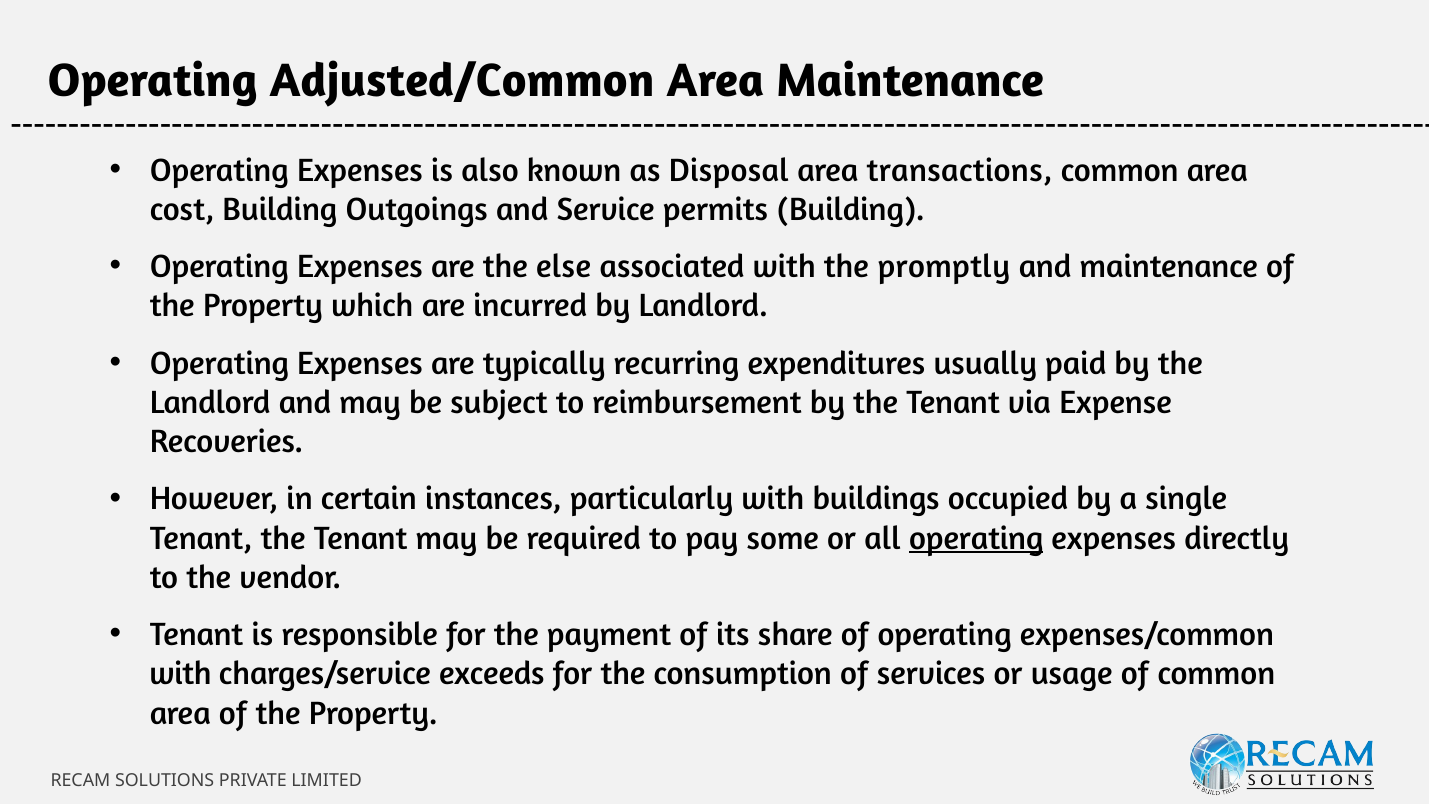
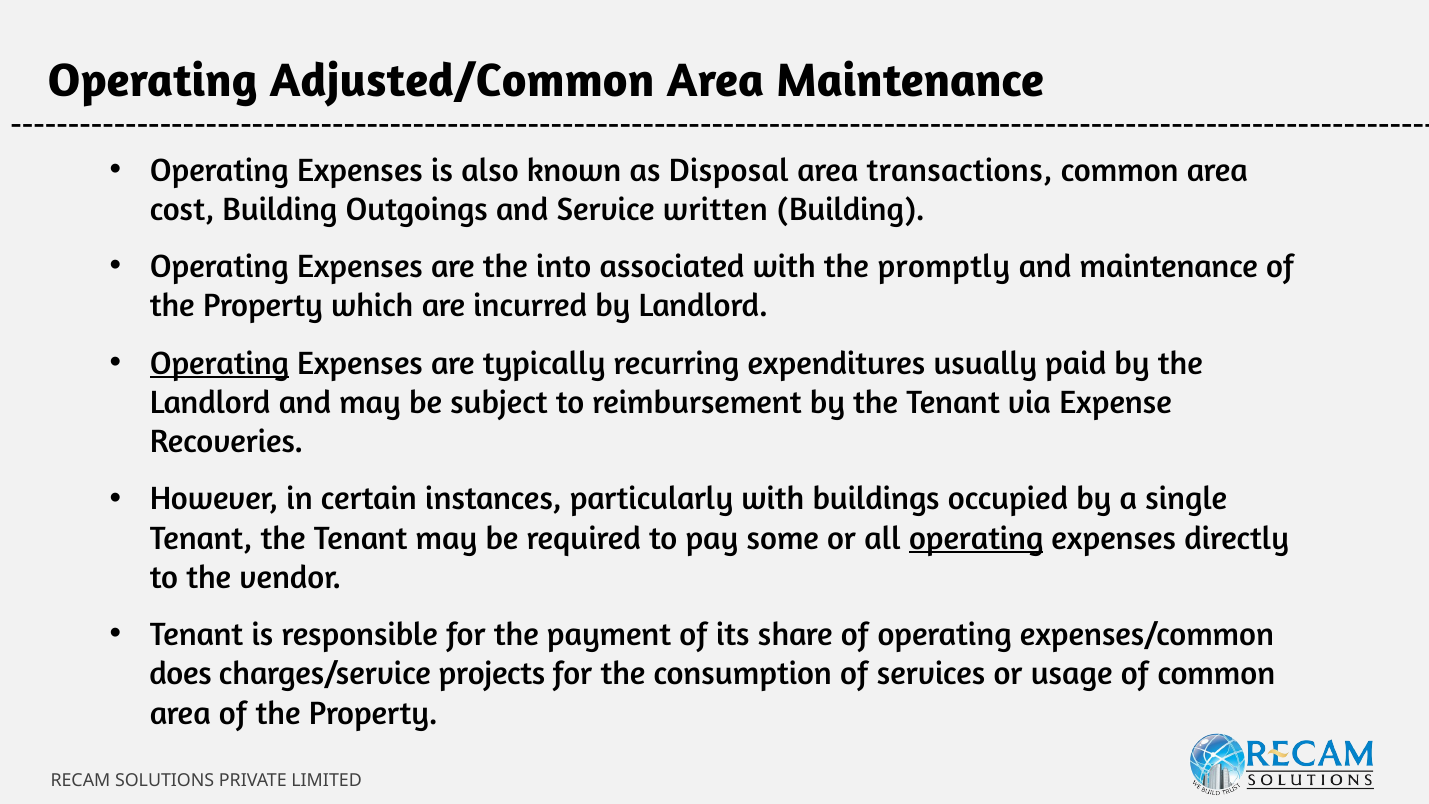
permits: permits -> written
else: else -> into
Operating at (219, 363) underline: none -> present
with at (181, 674): with -> does
exceeds: exceeds -> projects
